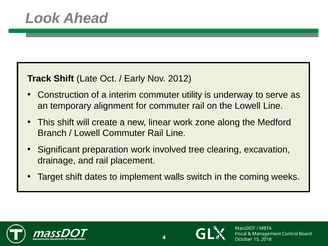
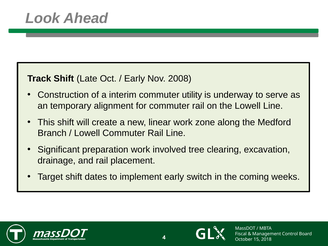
2012: 2012 -> 2008
implement walls: walls -> early
